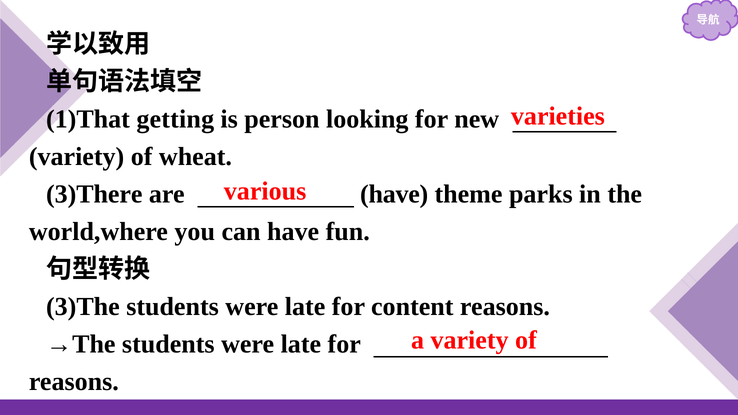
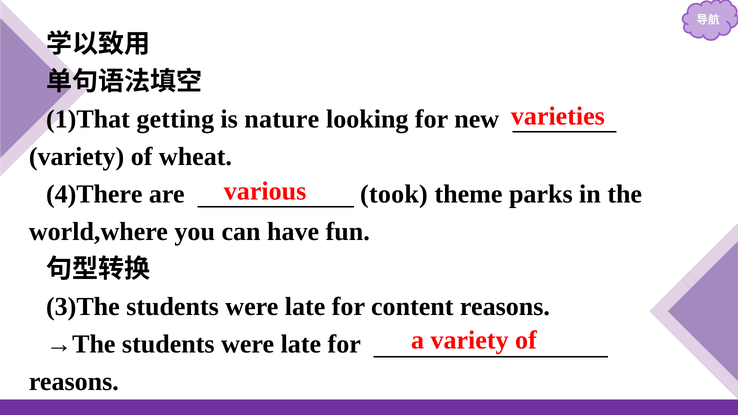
person: person -> nature
3)There: 3)There -> 4)There
are have: have -> took
